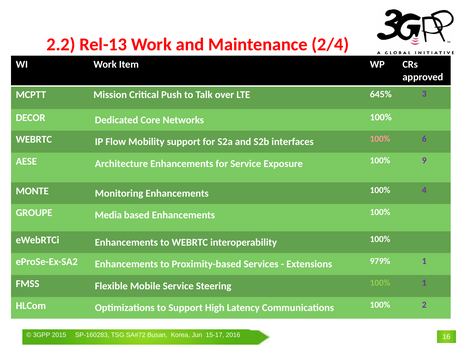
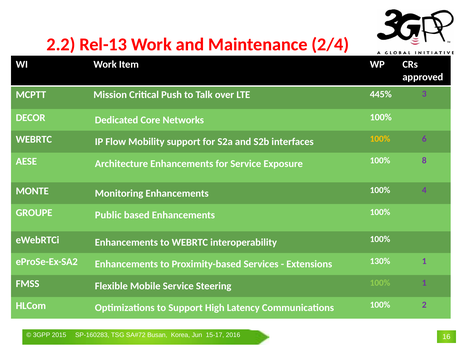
645%: 645% -> 445%
100% at (380, 139) colour: pink -> yellow
9: 9 -> 8
Media: Media -> Public
979%: 979% -> 130%
